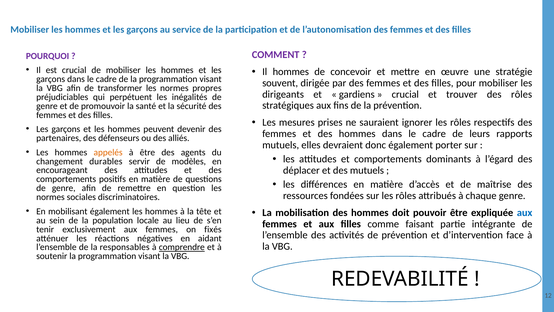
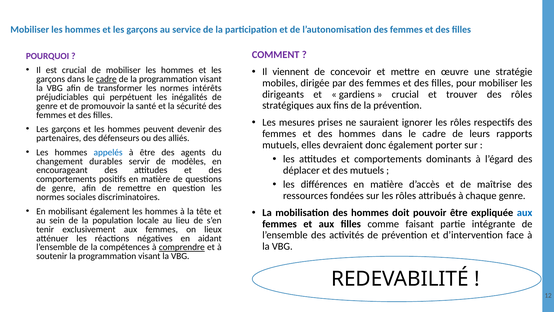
Il hommes: hommes -> viennent
cadre at (106, 79) underline: none -> present
souvent: souvent -> mobiles
propres: propres -> intérêts
appelés colour: orange -> blue
fixés: fixés -> lieux
responsables: responsables -> compétences
